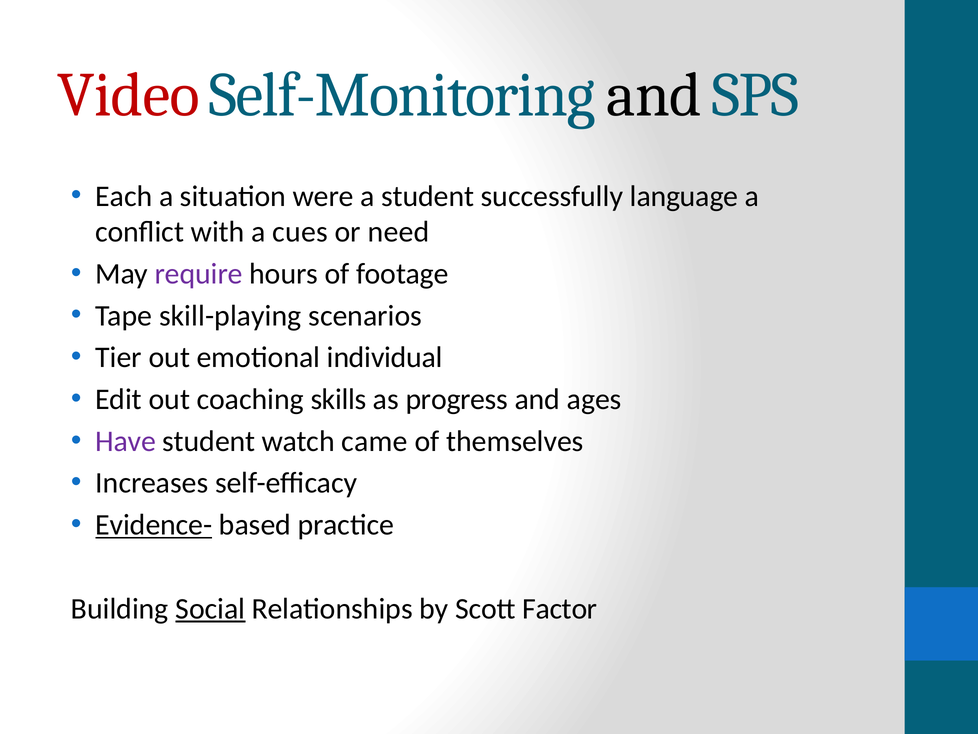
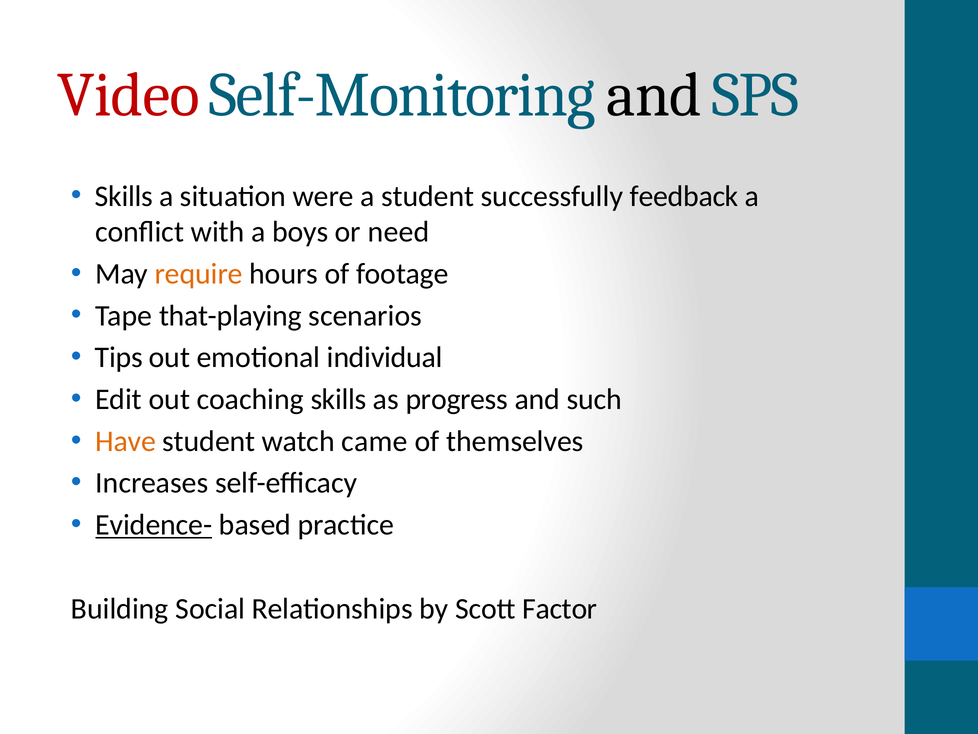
Each at (124, 196): Each -> Skills
language: language -> feedback
cues: cues -> boys
require colour: purple -> orange
skill-playing: skill-playing -> that-playing
Tier: Tier -> Tips
ages: ages -> such
Have colour: purple -> orange
Social underline: present -> none
